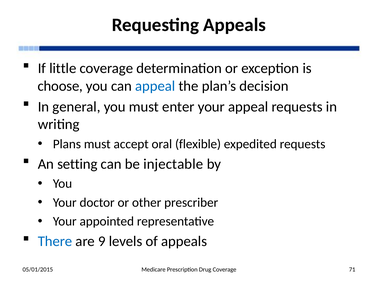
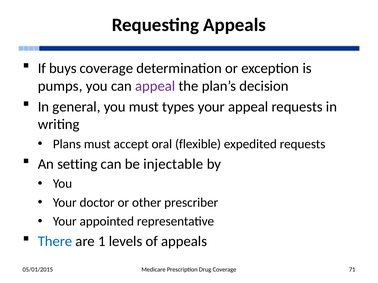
little: little -> buys
choose: choose -> pumps
appeal at (155, 86) colour: blue -> purple
enter: enter -> types
9: 9 -> 1
